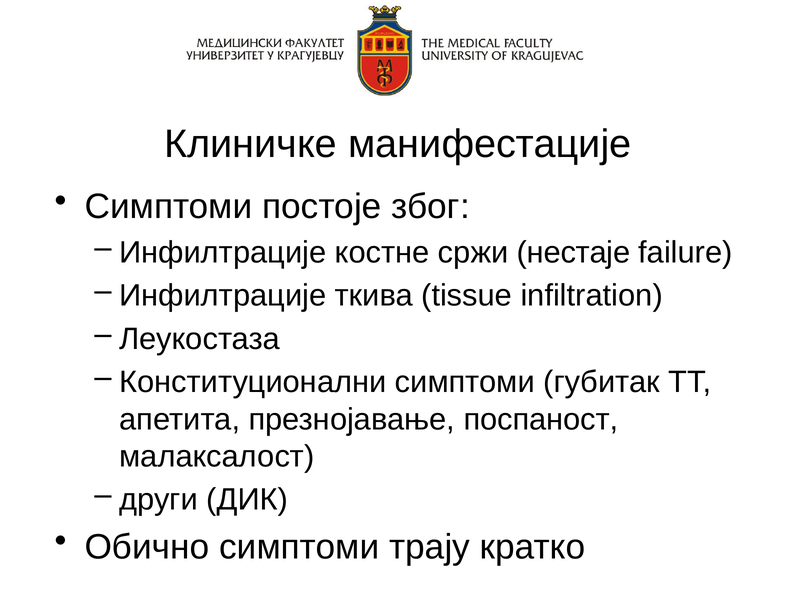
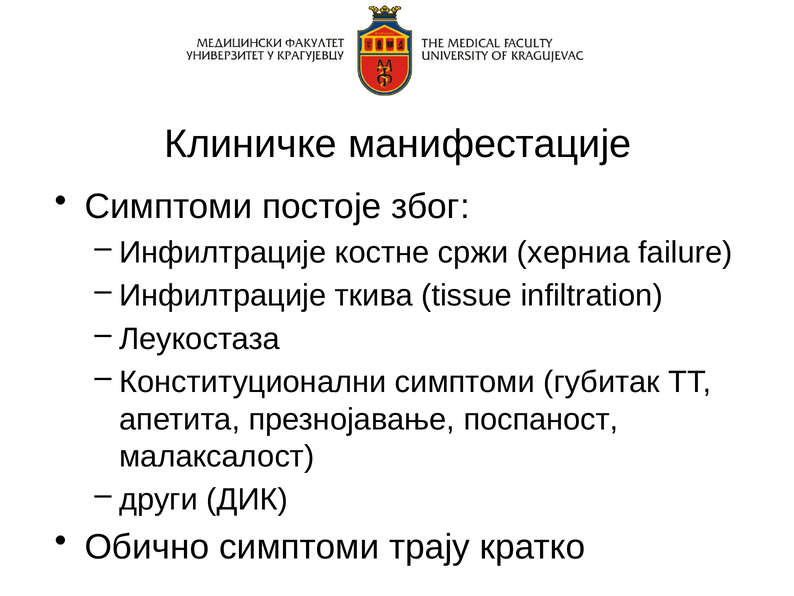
нестаје: нестаје -> херниа
